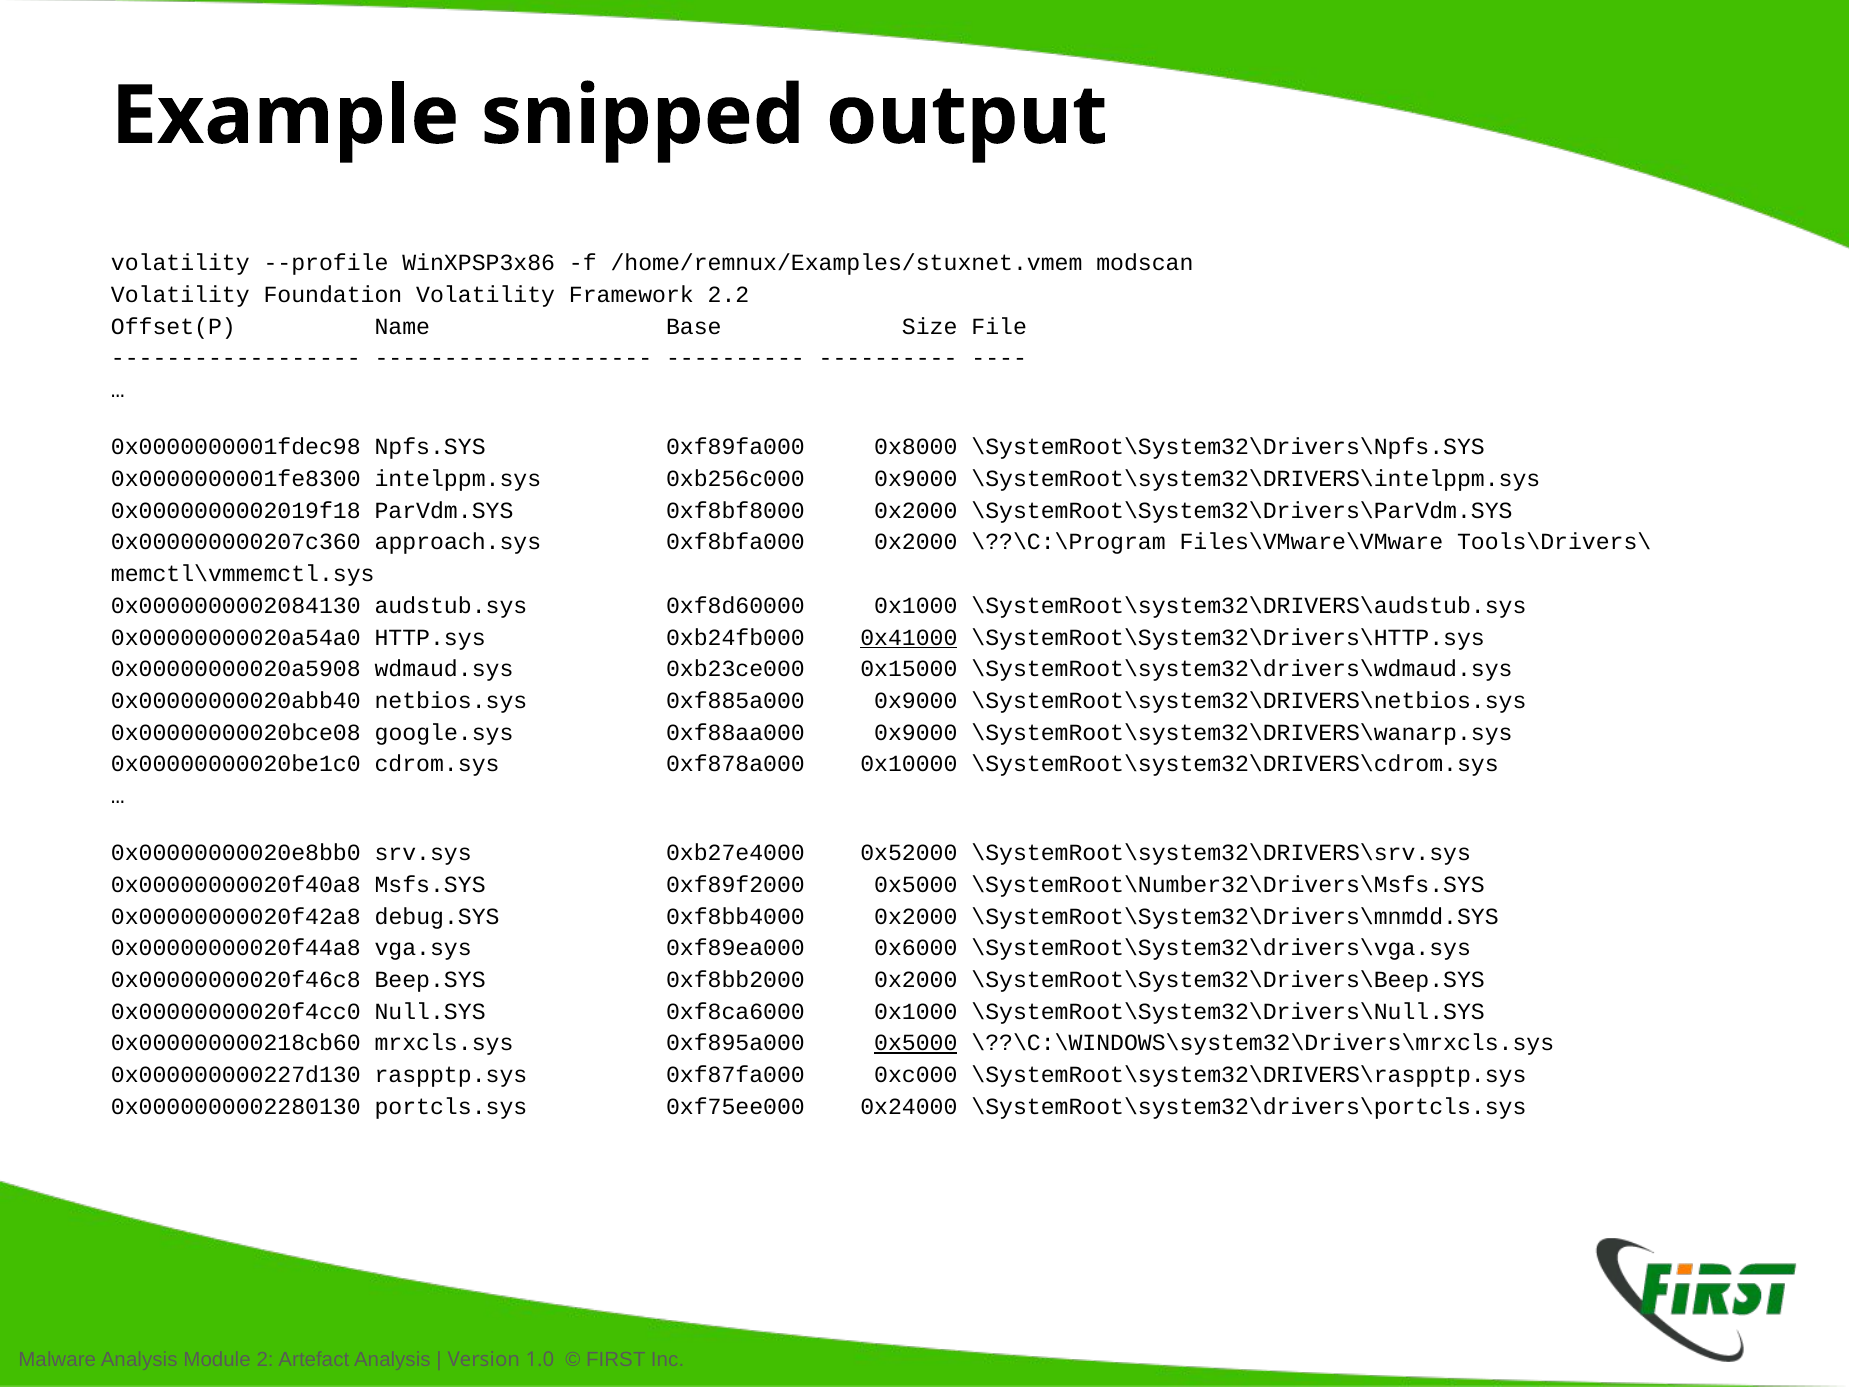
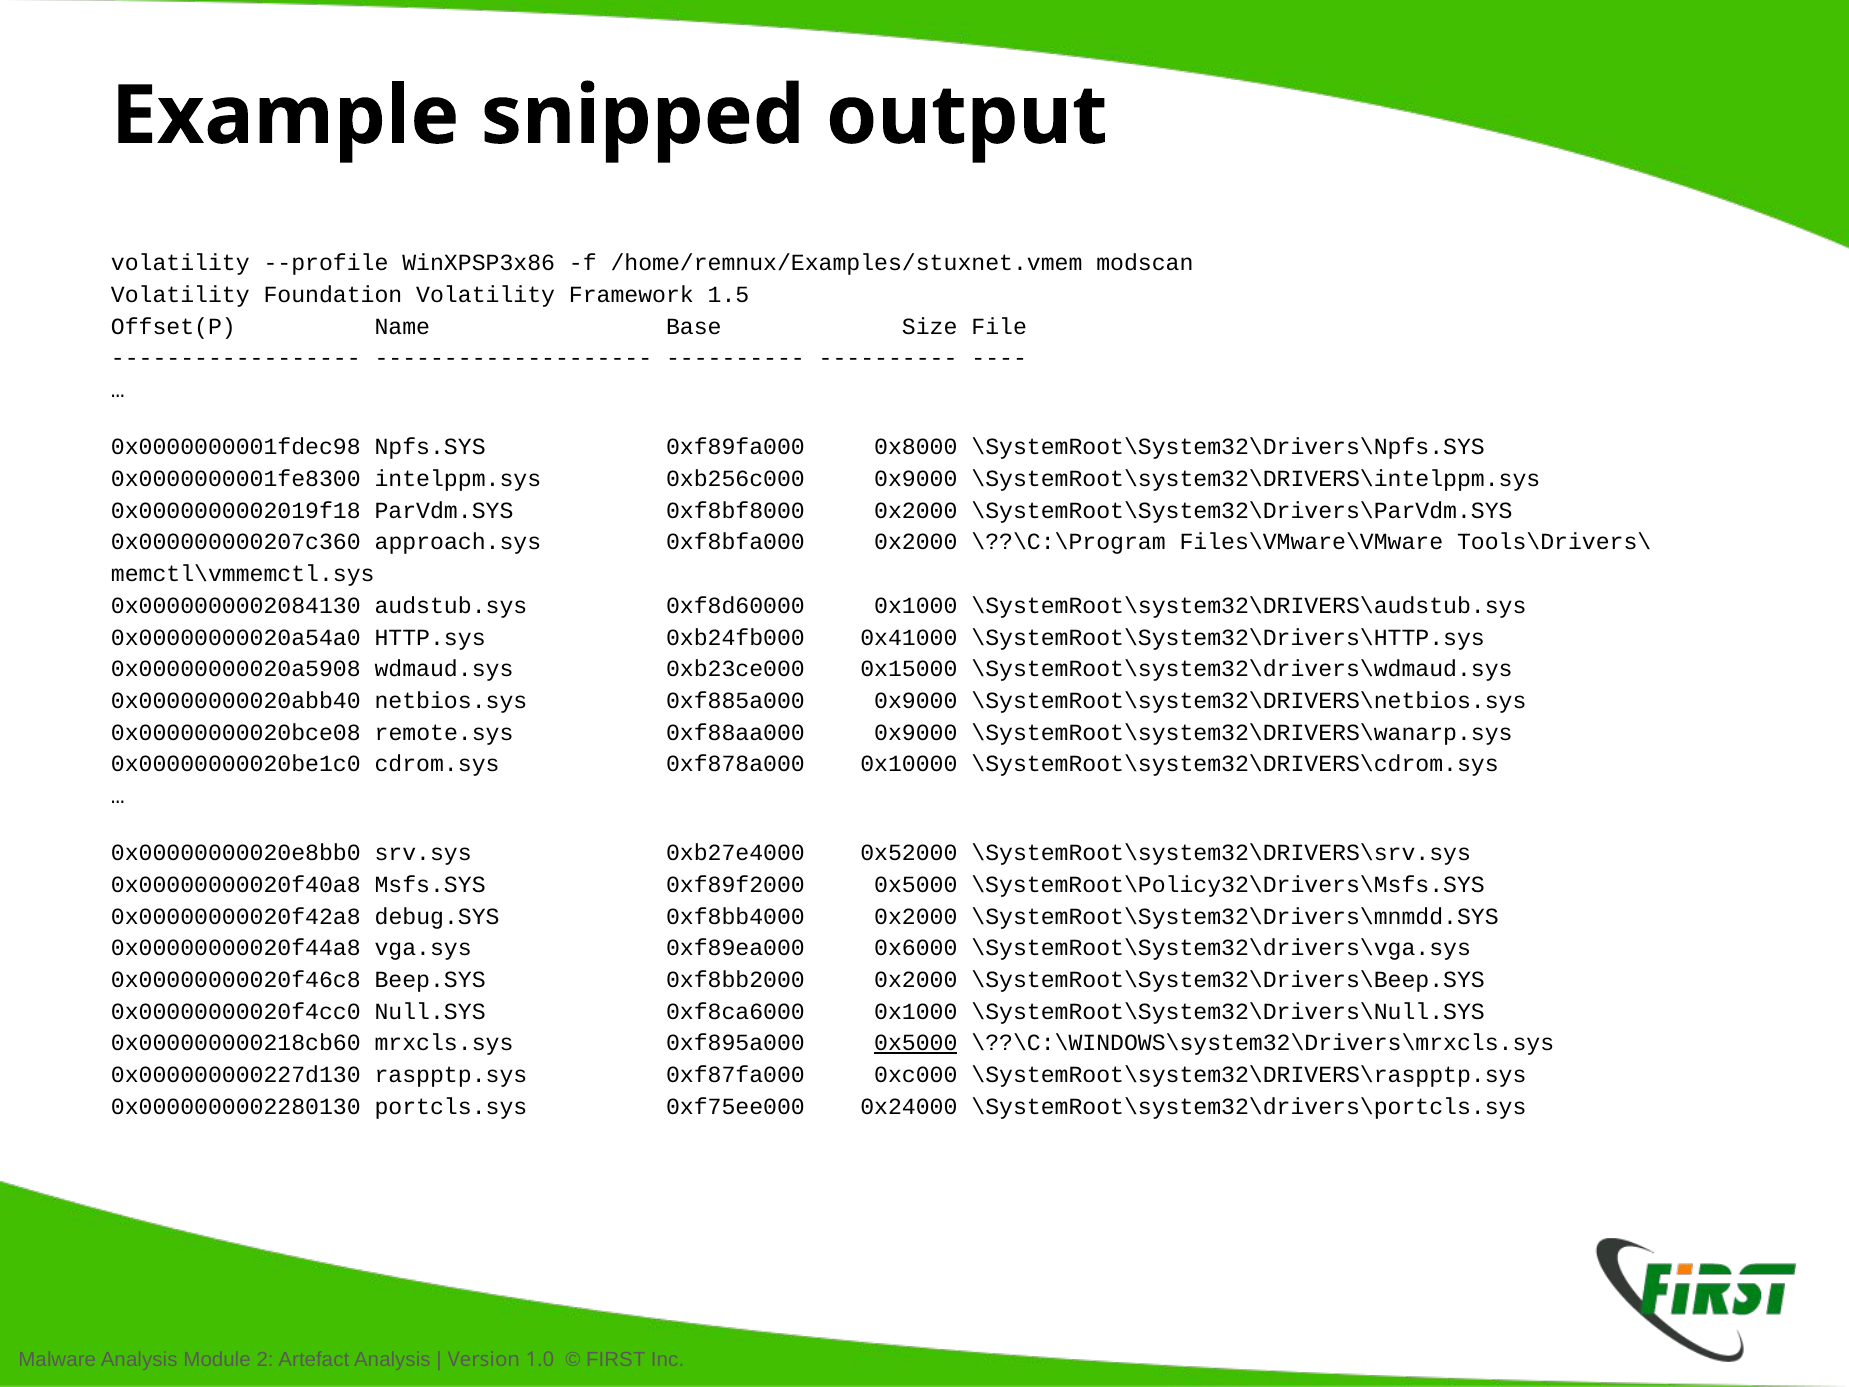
2.2: 2.2 -> 1.5
0x41000 underline: present -> none
google.sys: google.sys -> remote.sys
\SystemRoot\Number32\Drivers\Msfs.SYS: \SystemRoot\Number32\Drivers\Msfs.SYS -> \SystemRoot\Policy32\Drivers\Msfs.SYS
